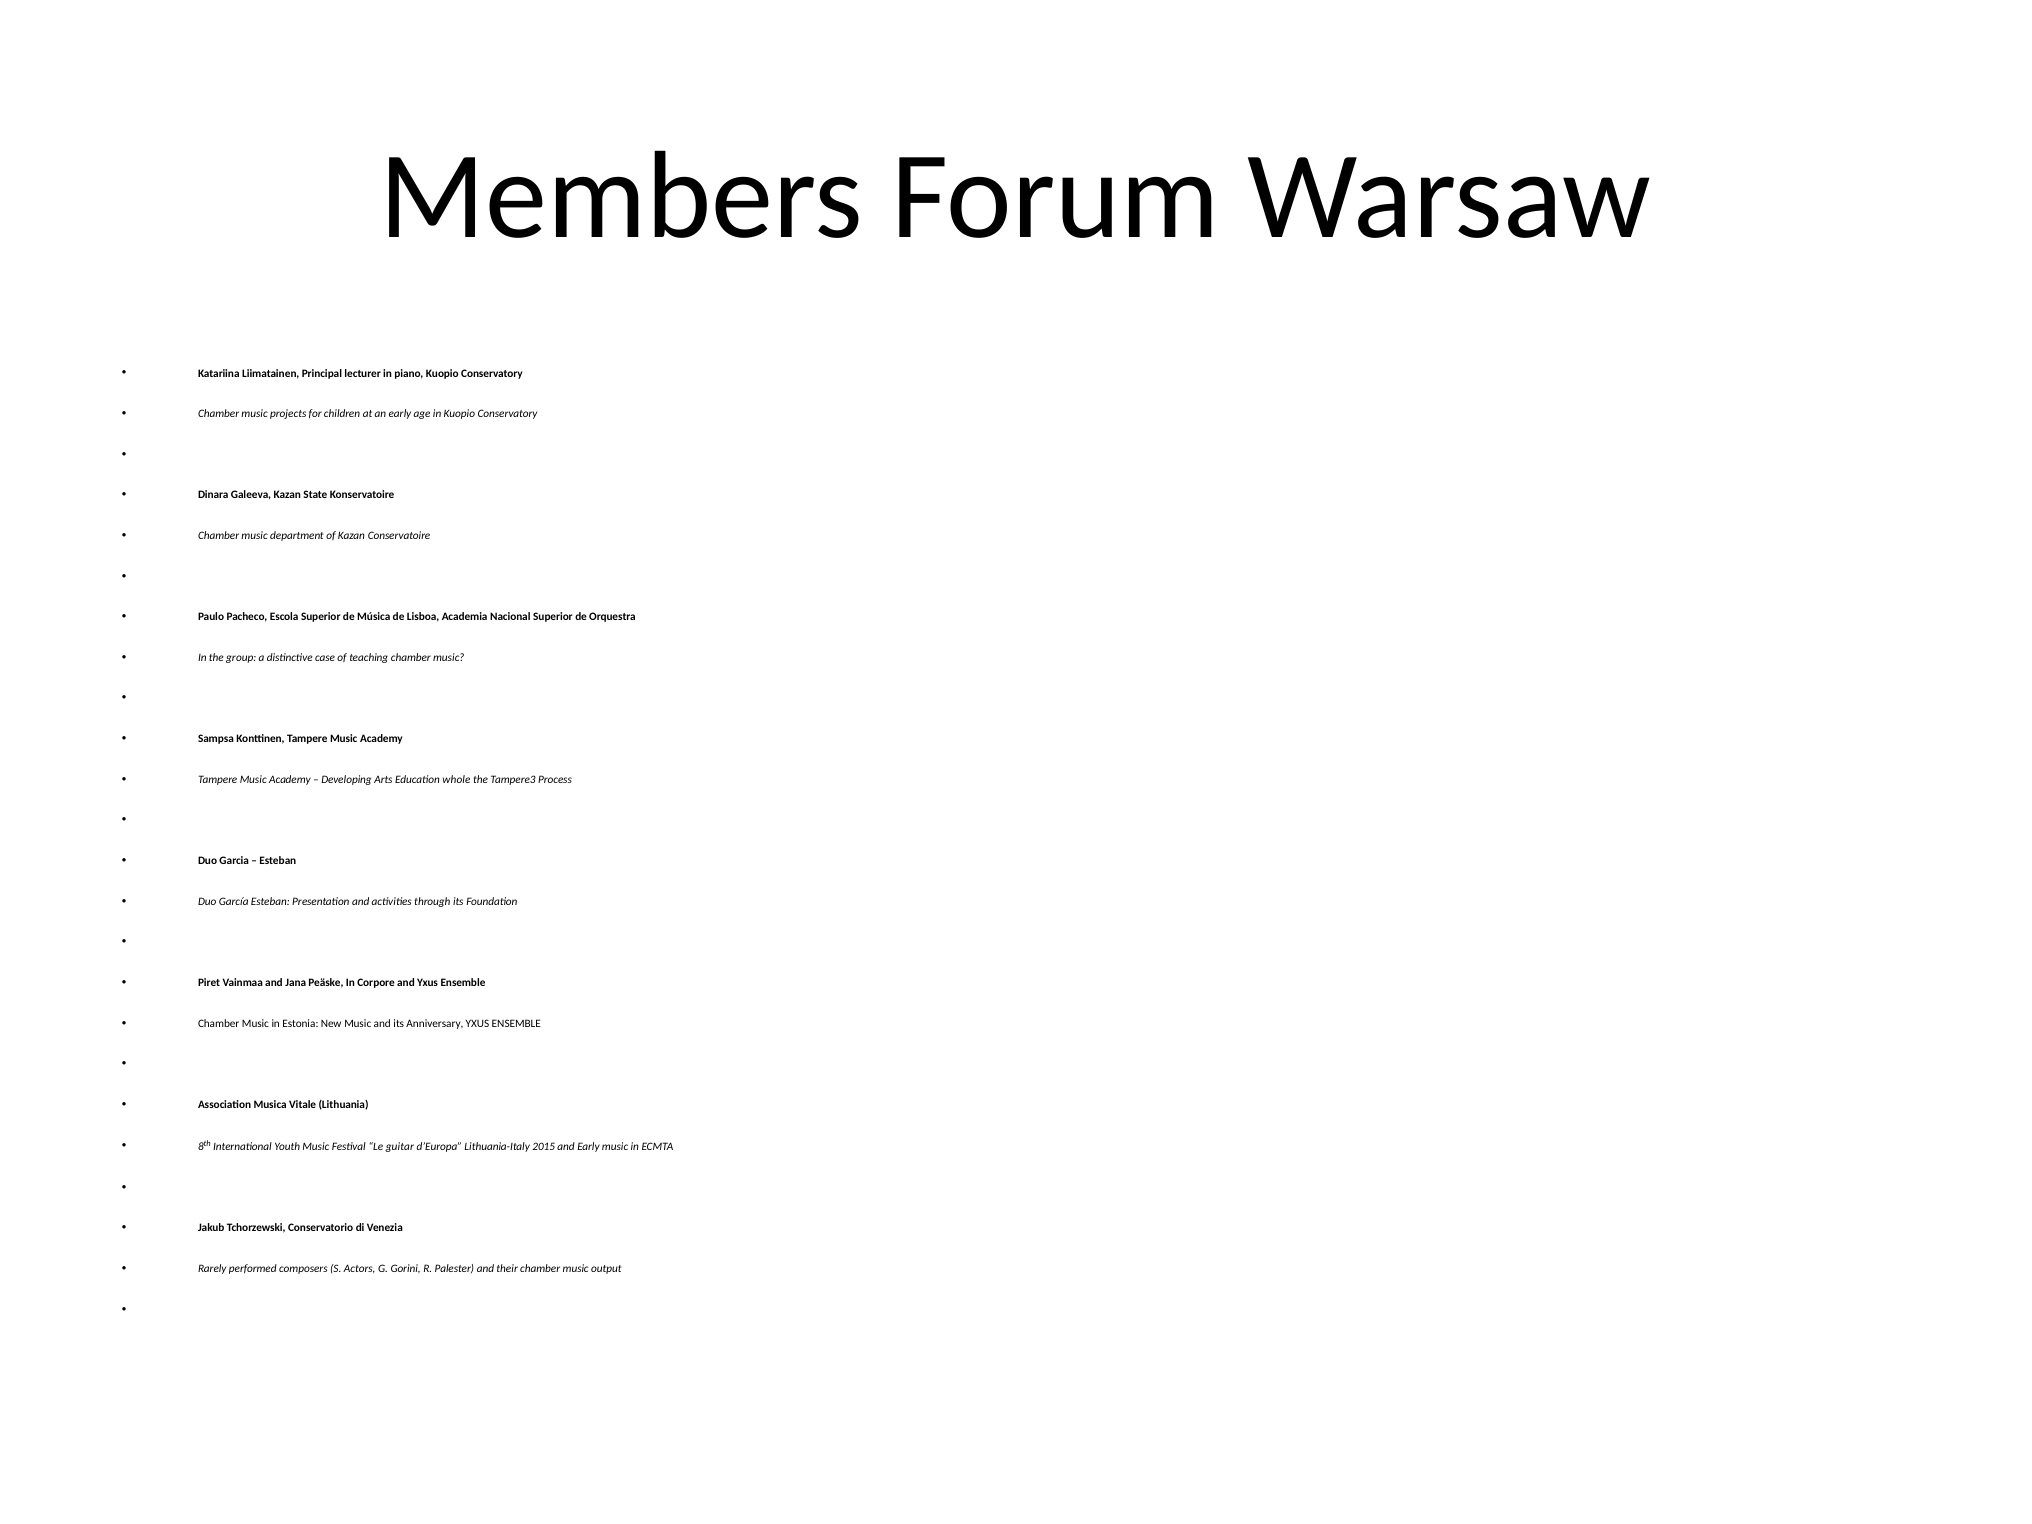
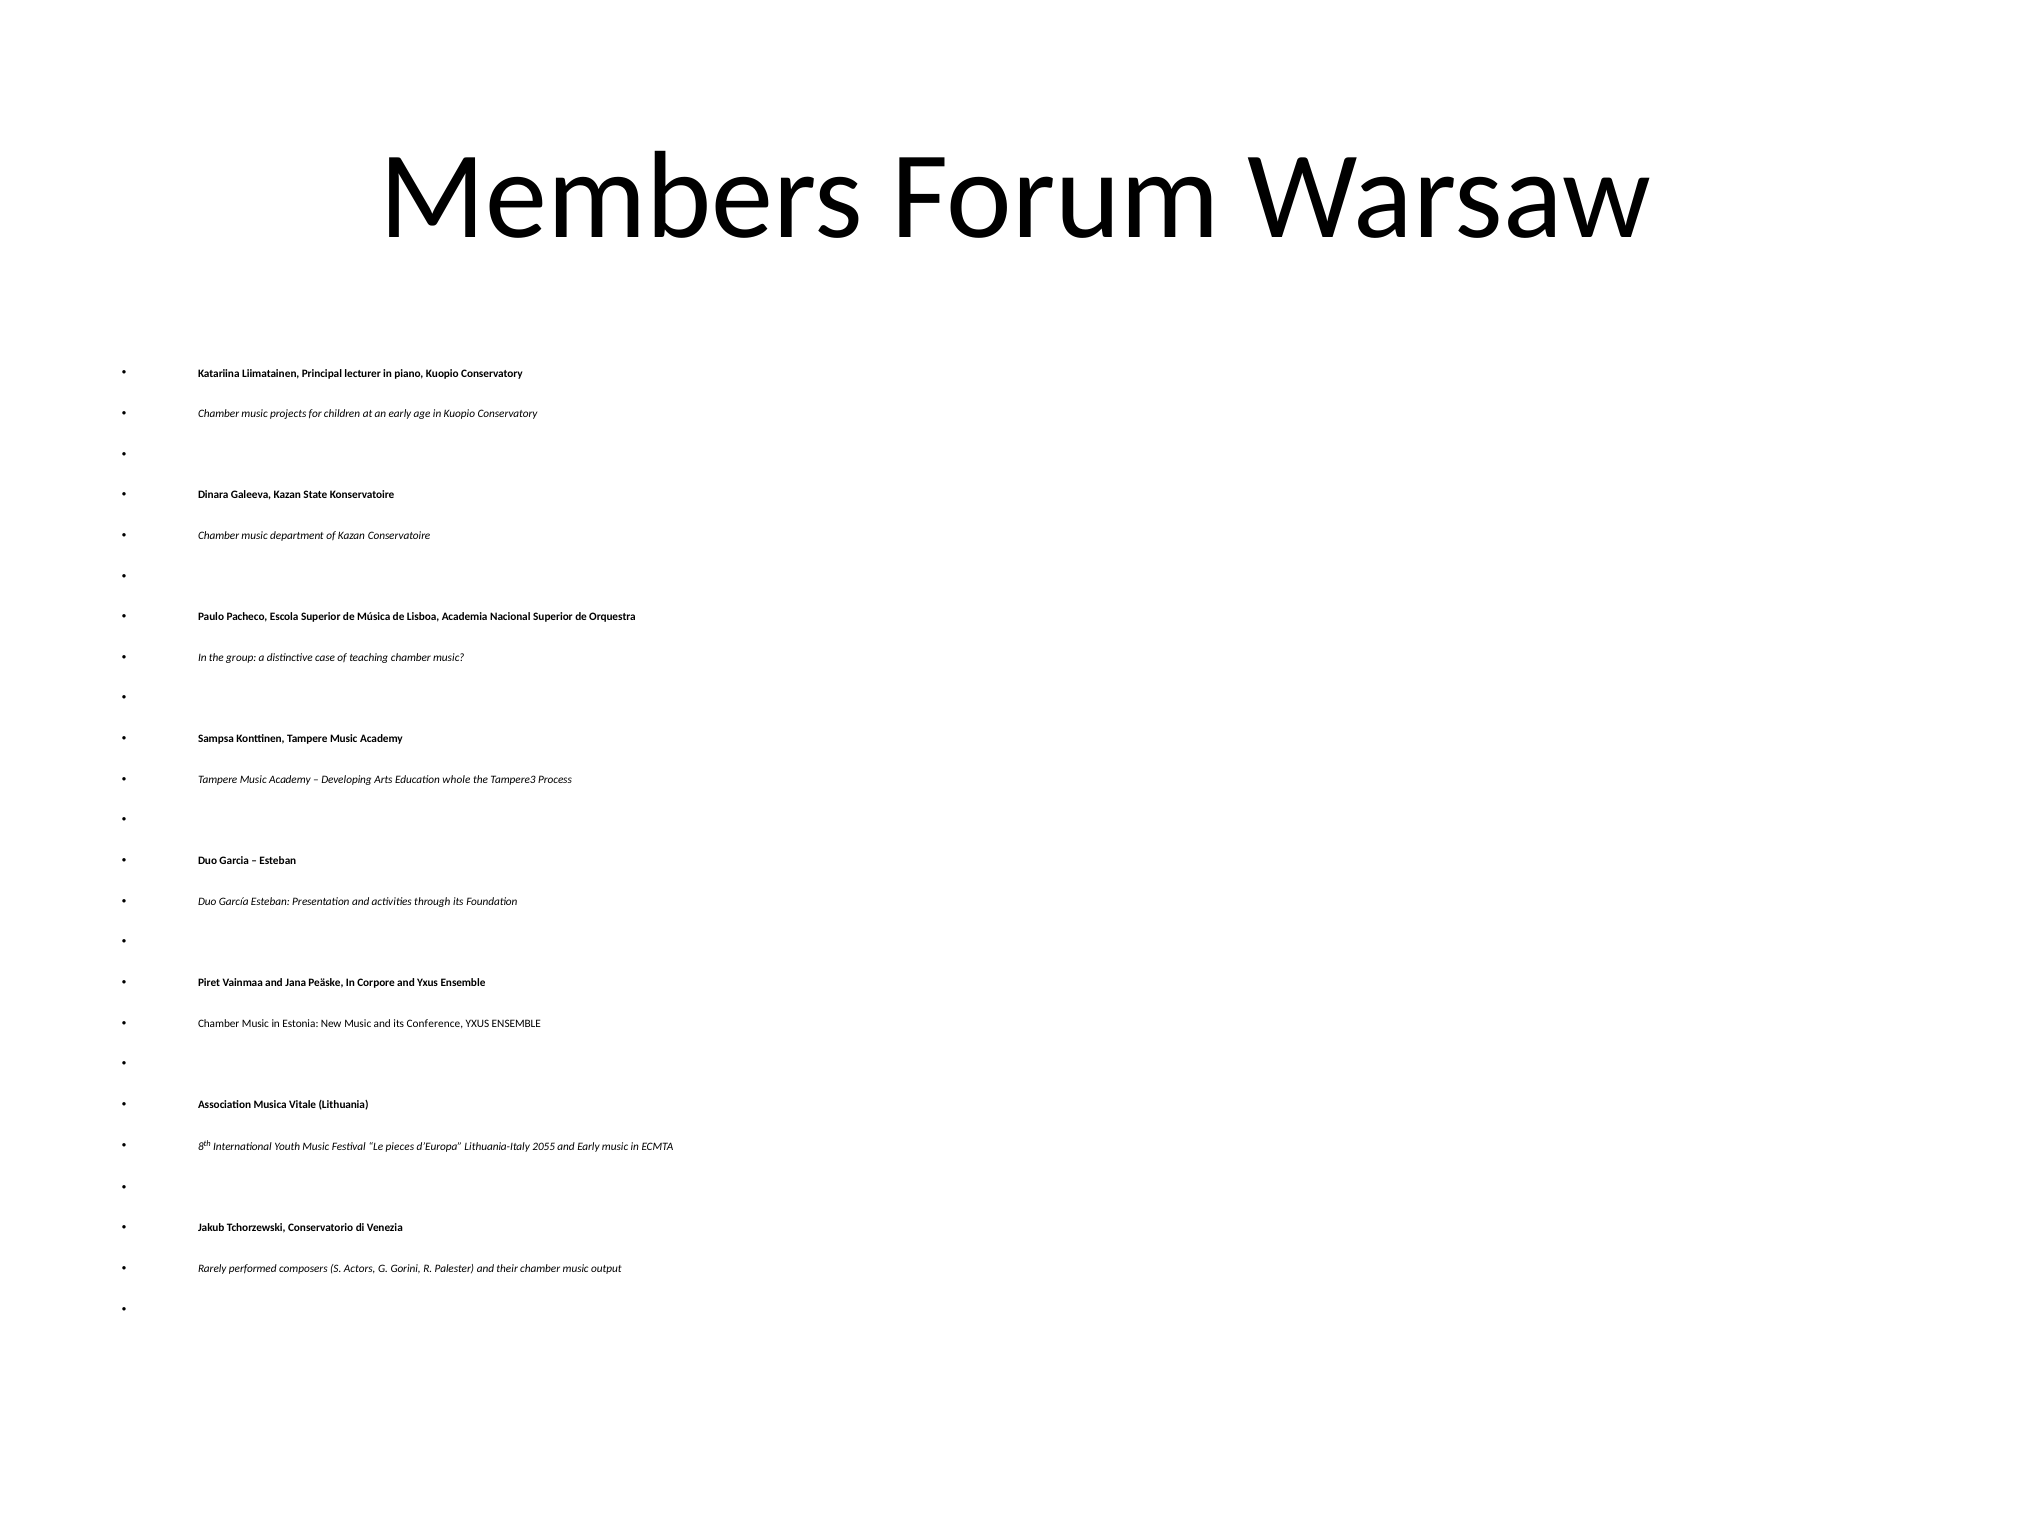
Anniversary: Anniversary -> Conference
guitar: guitar -> pieces
2015: 2015 -> 2055
